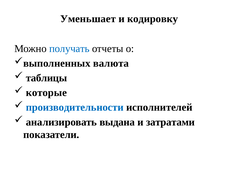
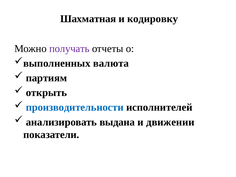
Уменьшает: Уменьшает -> Шахматная
получать colour: blue -> purple
таблицы: таблицы -> партиям
которые: которые -> открыть
затратами: затратами -> движении
